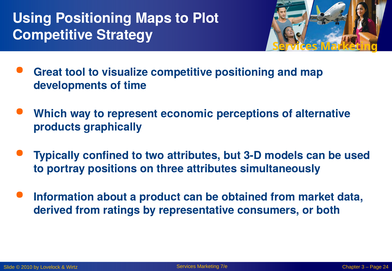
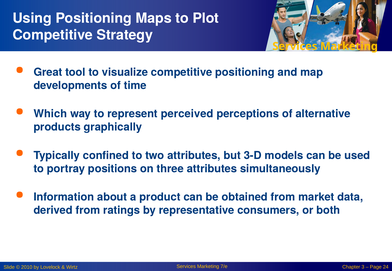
economic: economic -> perceived
